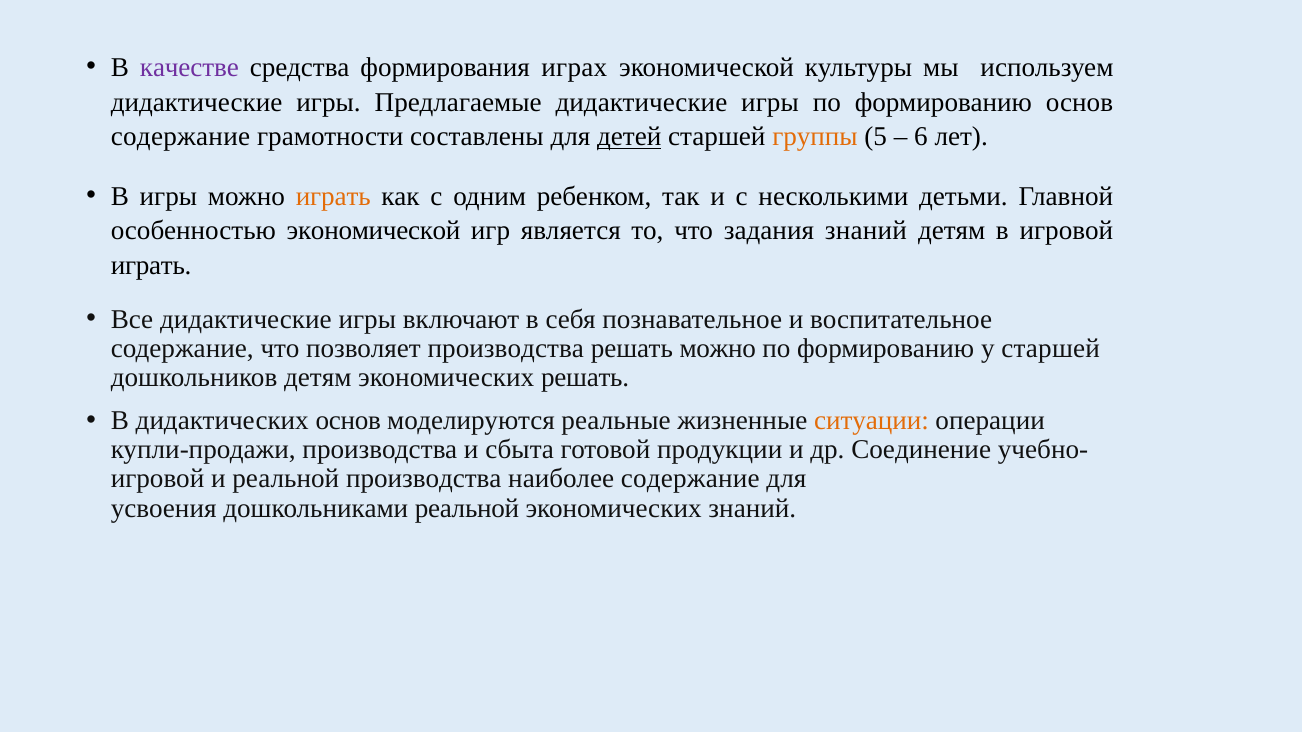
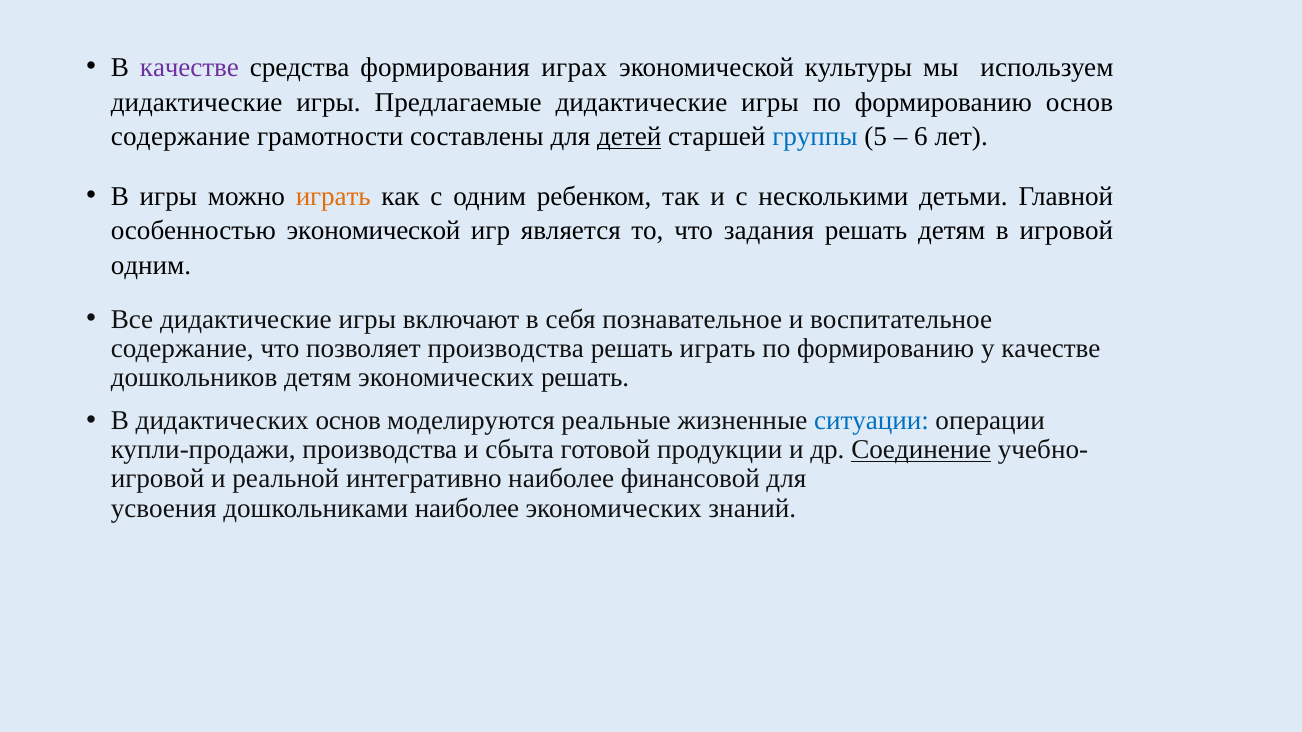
группы colour: orange -> blue
задания знаний: знаний -> решать
играть at (151, 266): играть -> одним
решать можно: можно -> играть
у старшей: старшей -> качестве
ситуации colour: orange -> blue
Соединение underline: none -> present
реальной производства: производства -> интегративно
наиболее содержание: содержание -> финансовой
дошкольниками реальной: реальной -> наиболее
